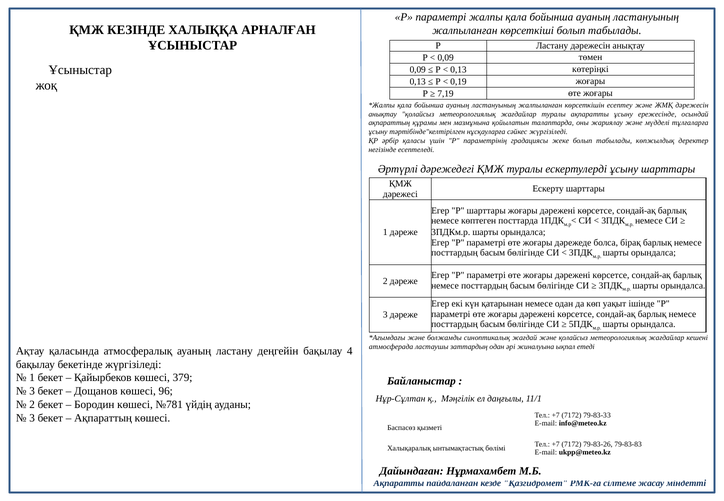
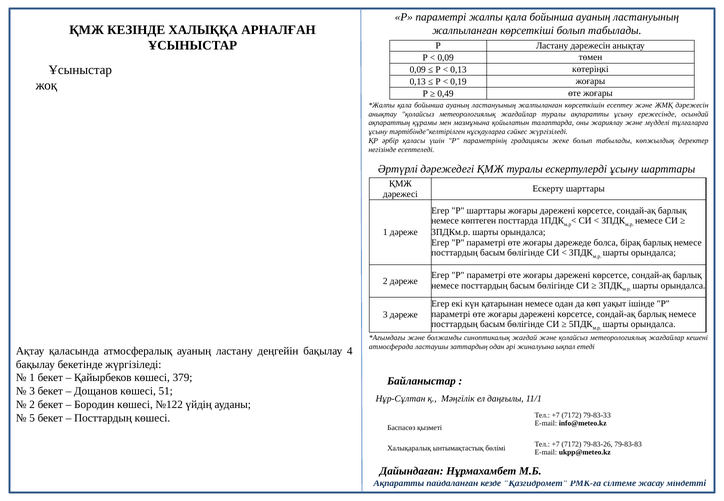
7,19: 7,19 -> 0,49
96: 96 -> 51
№781: №781 -> №122
3 at (32, 418): 3 -> 5
Ақпараттың at (103, 418): Ақпараттың -> Посттардың
